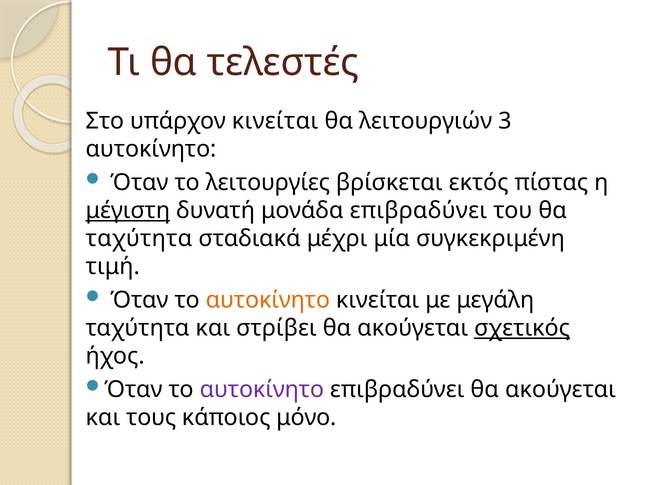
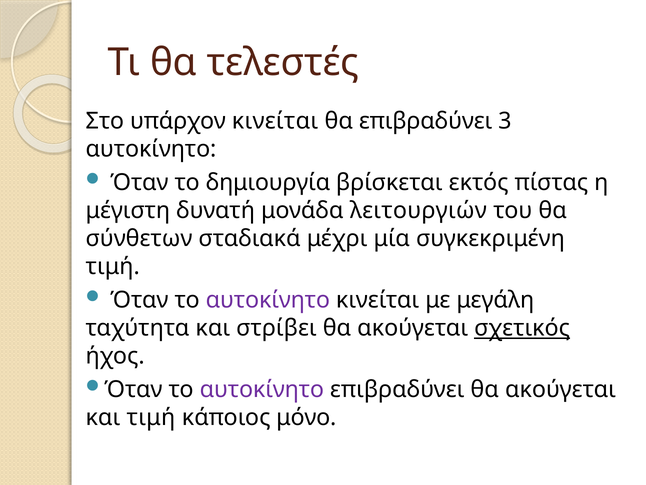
θα λειτουργιών: λειτουργιών -> επιβραδύνει
λειτουργίες: λειτουργίες -> δημιουργία
μέγιστη underline: present -> none
μονάδα επιβραδύνει: επιβραδύνει -> λειτουργιών
ταχύτητα at (139, 238): ταχύτητα -> σύνθετων
αυτοκίνητο at (268, 300) colour: orange -> purple
και τους: τους -> τιμή
